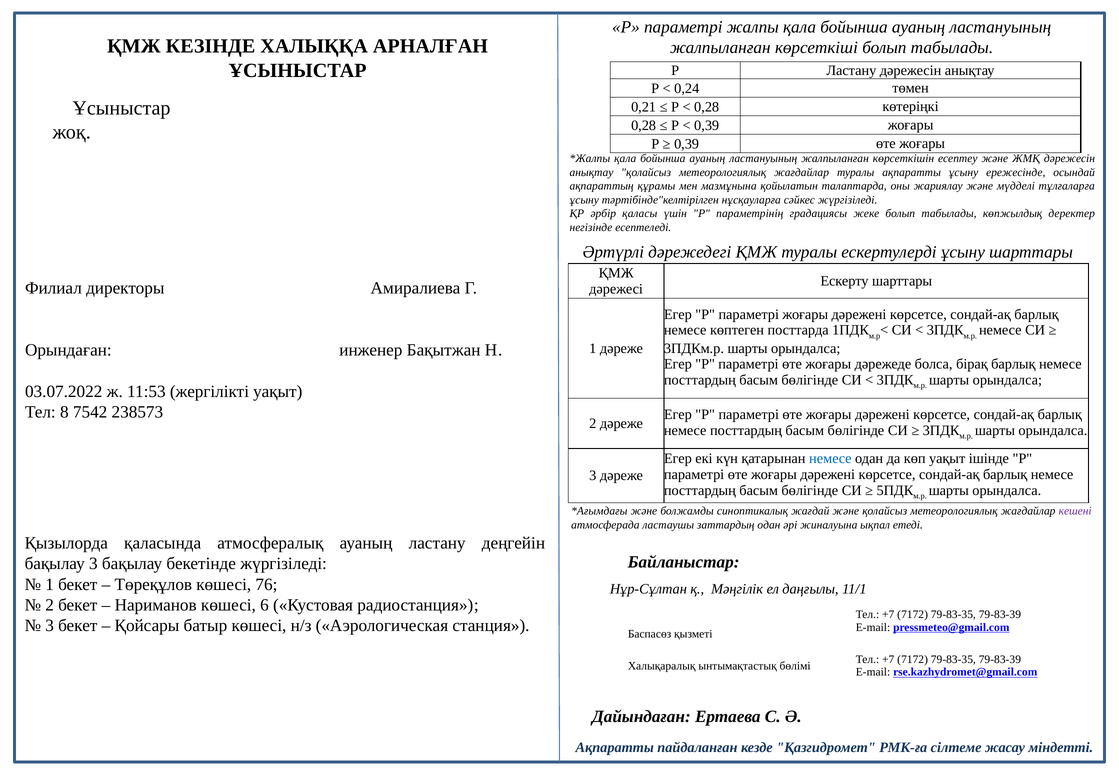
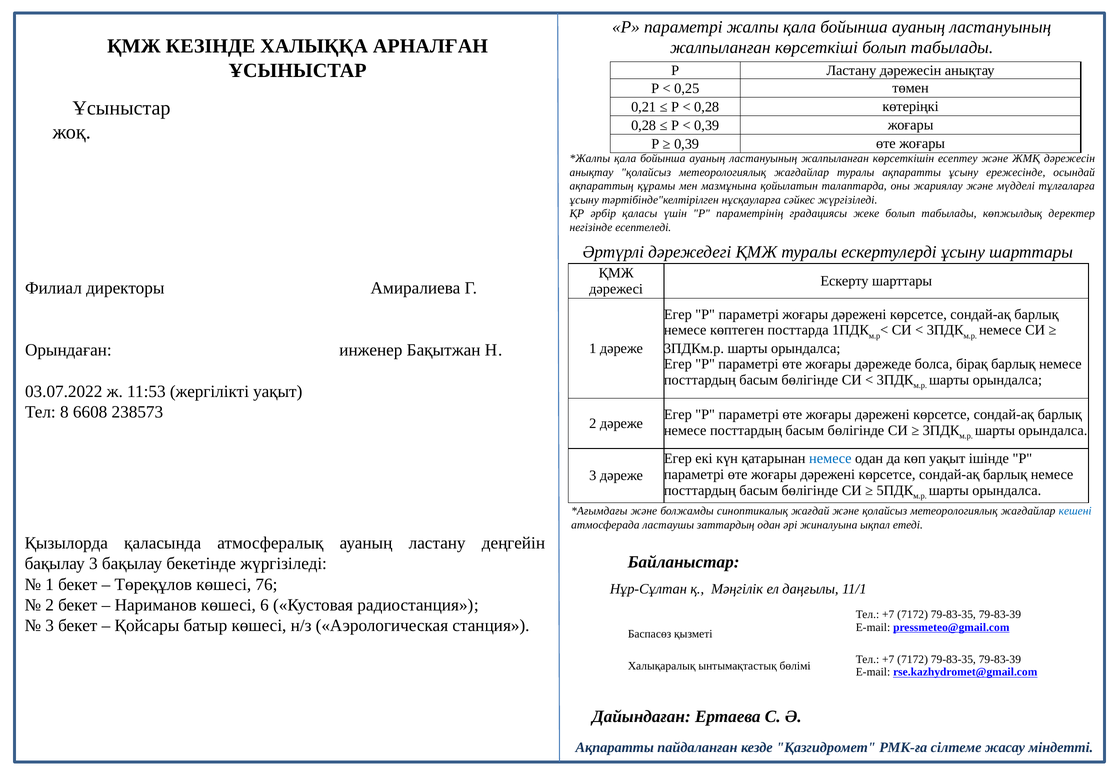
0,24: 0,24 -> 0,25
7542: 7542 -> 6608
кешені colour: purple -> blue
